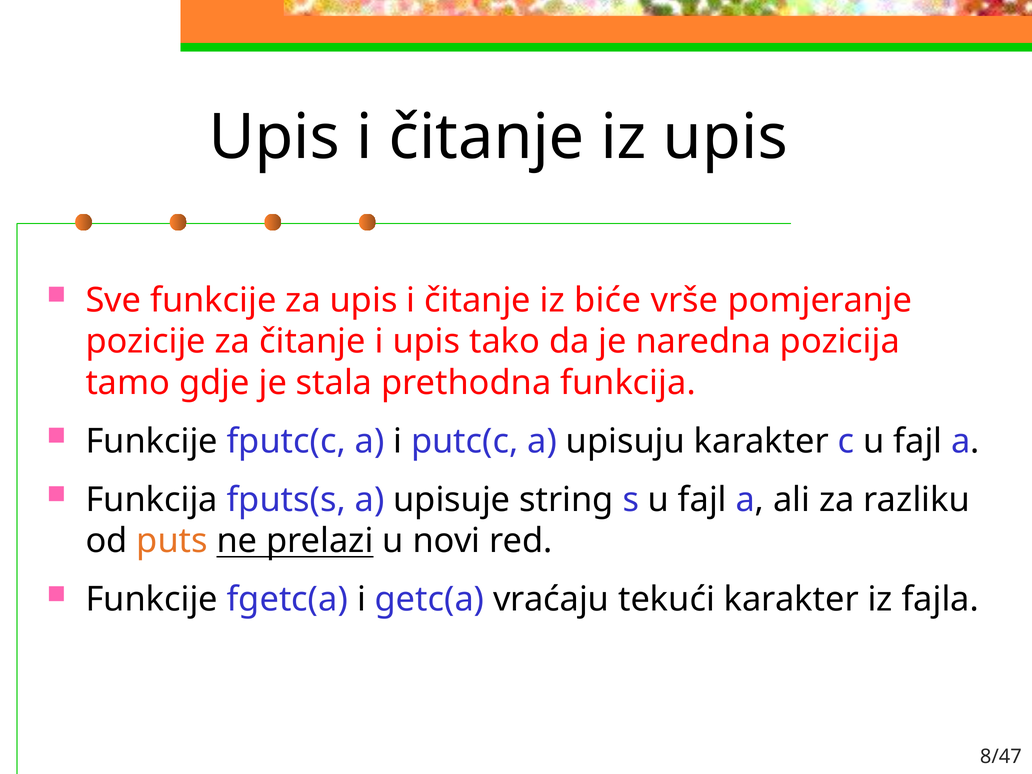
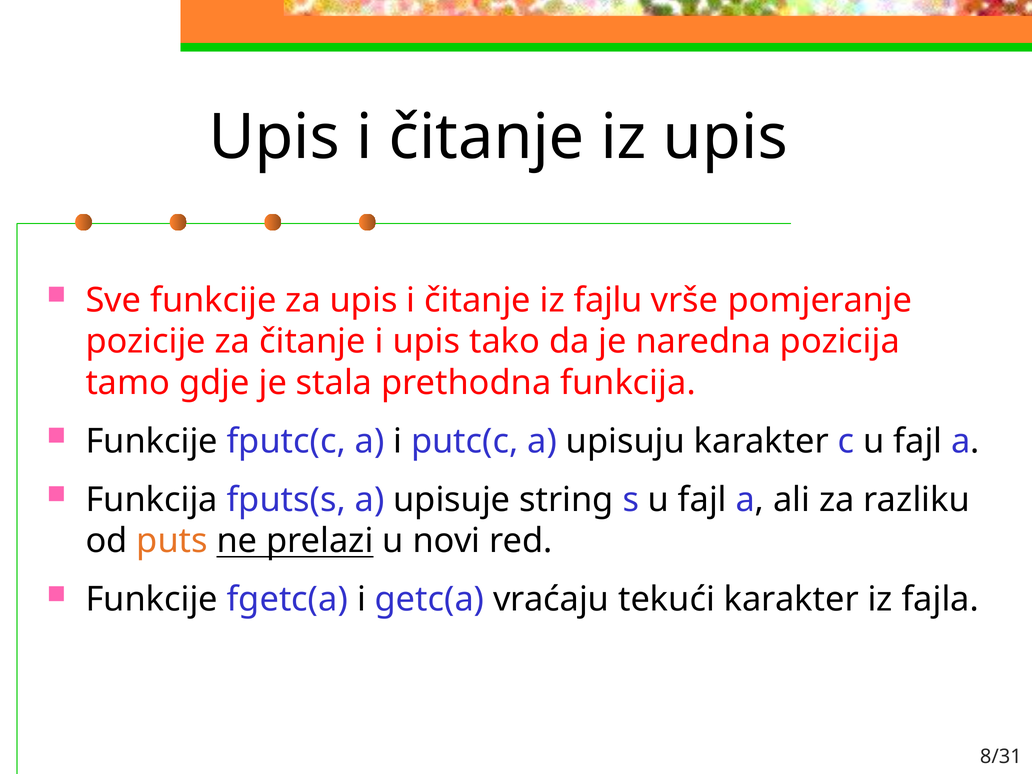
biće: biće -> fajlu
8/47: 8/47 -> 8/31
